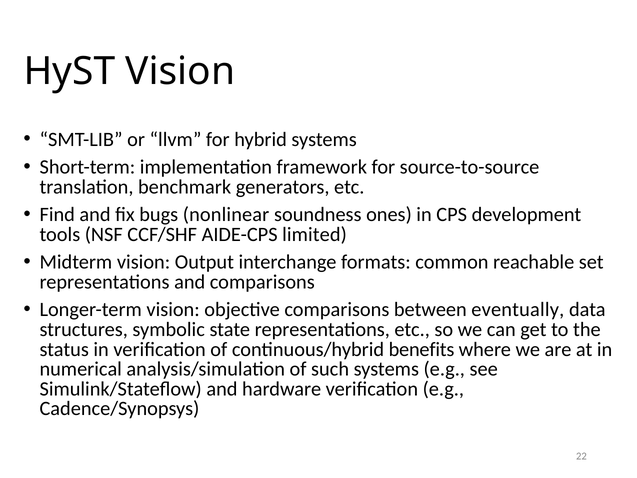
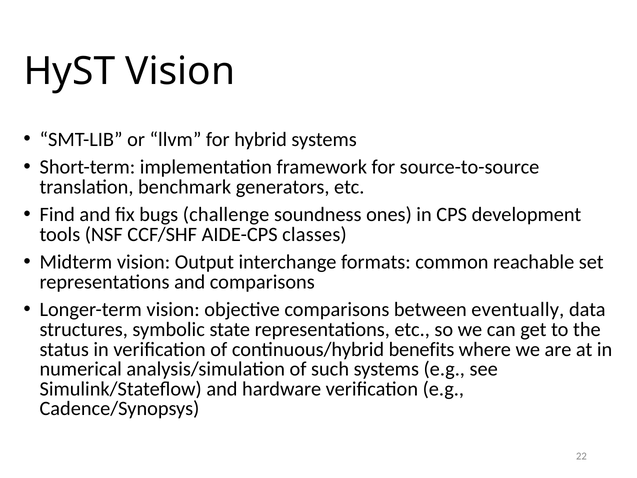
nonlinear: nonlinear -> challenge
limited: limited -> classes
